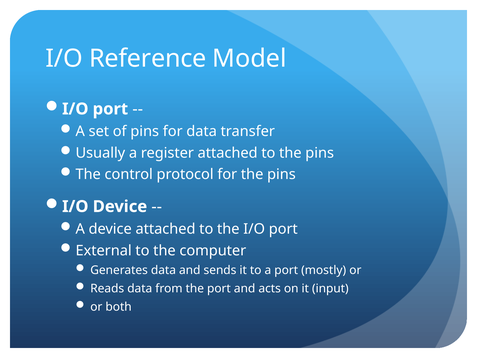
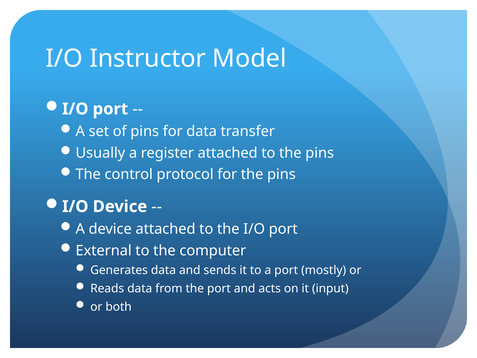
Reference: Reference -> Instructor
